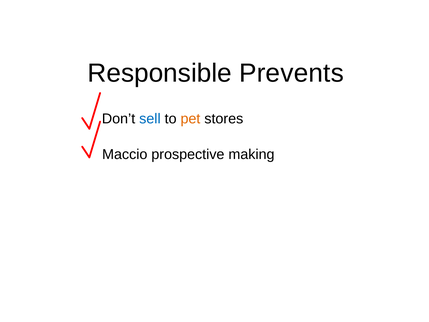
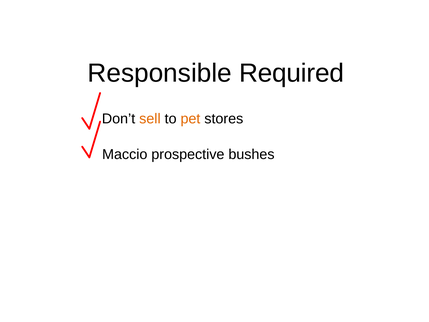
Prevents: Prevents -> Required
sell colour: blue -> orange
making: making -> bushes
